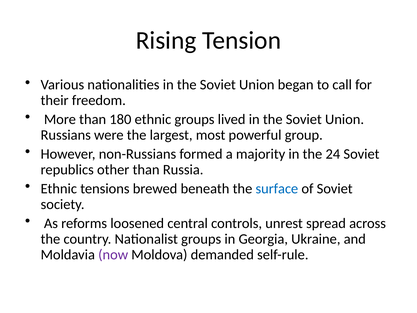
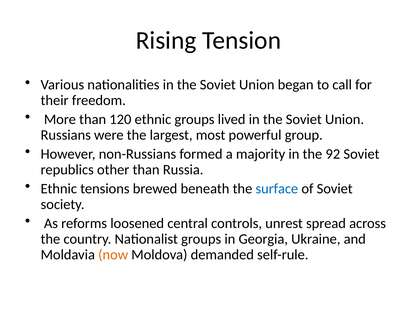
180: 180 -> 120
24: 24 -> 92
now colour: purple -> orange
